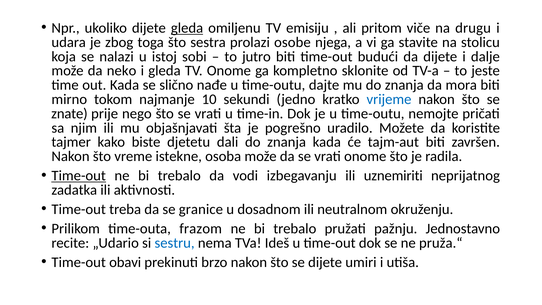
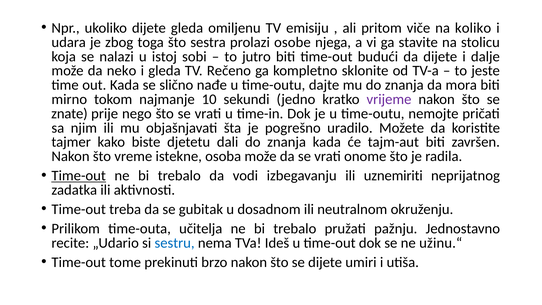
gleda at (187, 28) underline: present -> none
drugu: drugu -> koliko
TV Onome: Onome -> Rečeno
vrijeme colour: blue -> purple
granice: granice -> gubitak
frazom: frazom -> učitelja
pruža.“: pruža.“ -> užinu.“
obavi: obavi -> tome
